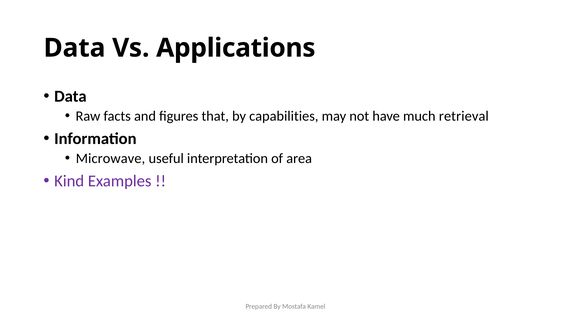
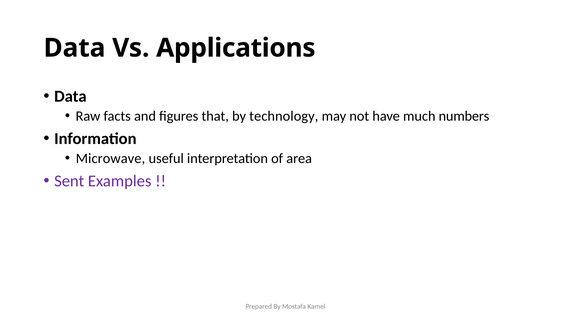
capabilities: capabilities -> technology
retrieval: retrieval -> numbers
Kind: Kind -> Sent
